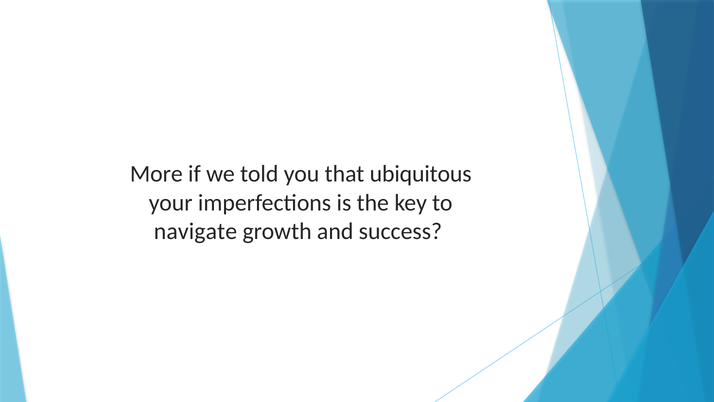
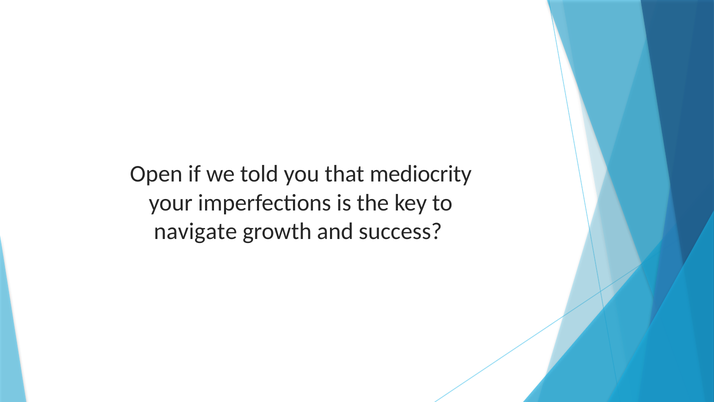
More: More -> Open
ubiquitous: ubiquitous -> mediocrity
